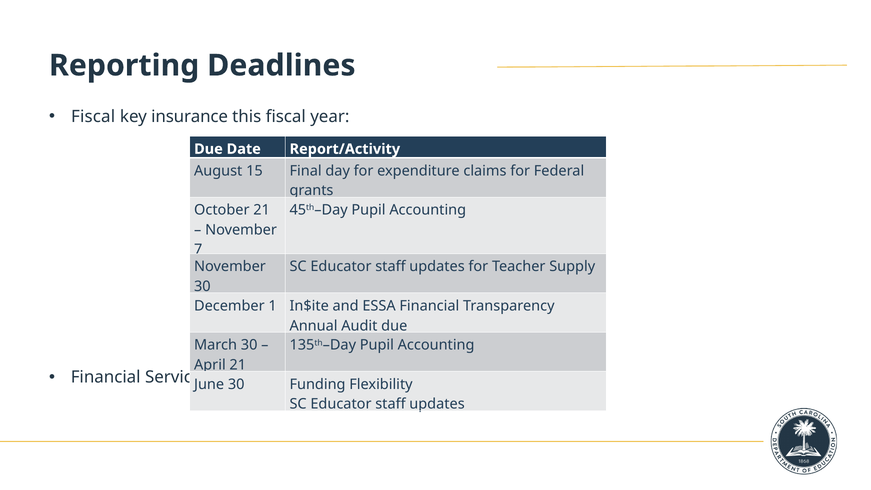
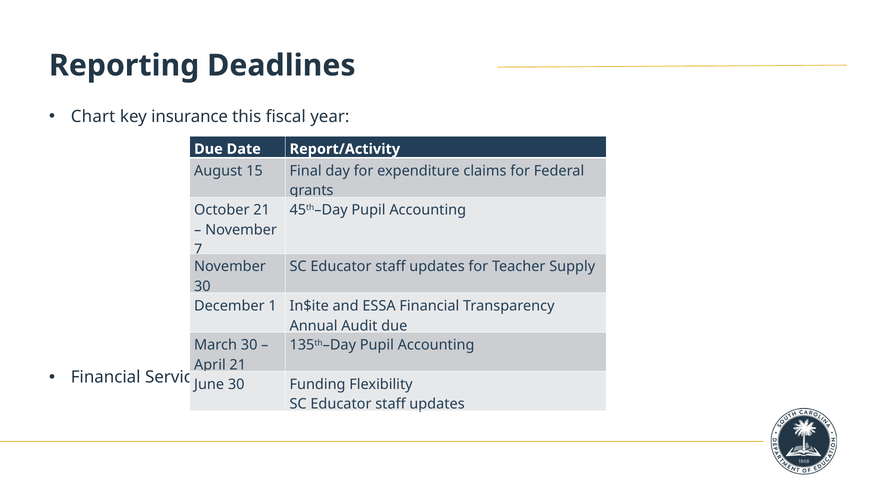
Fiscal at (93, 117): Fiscal -> Chart
